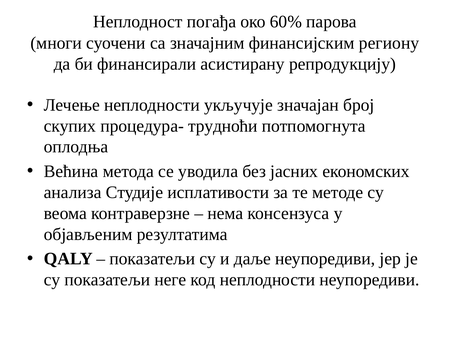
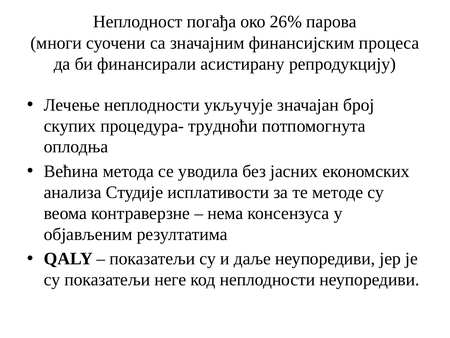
60%: 60% -> 26%
региону: региону -> процеса
